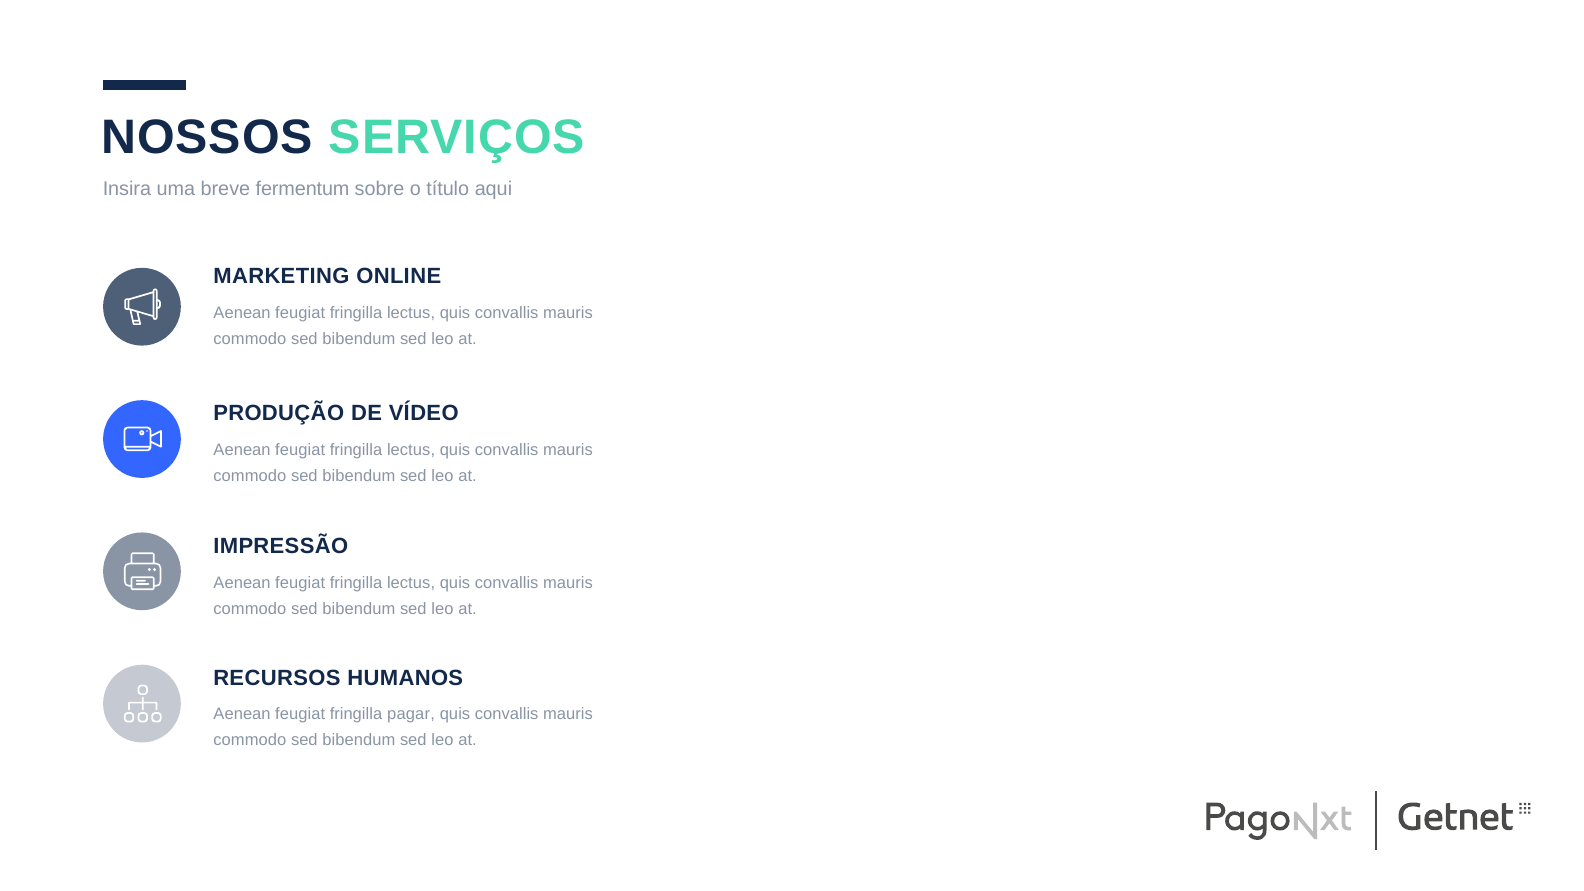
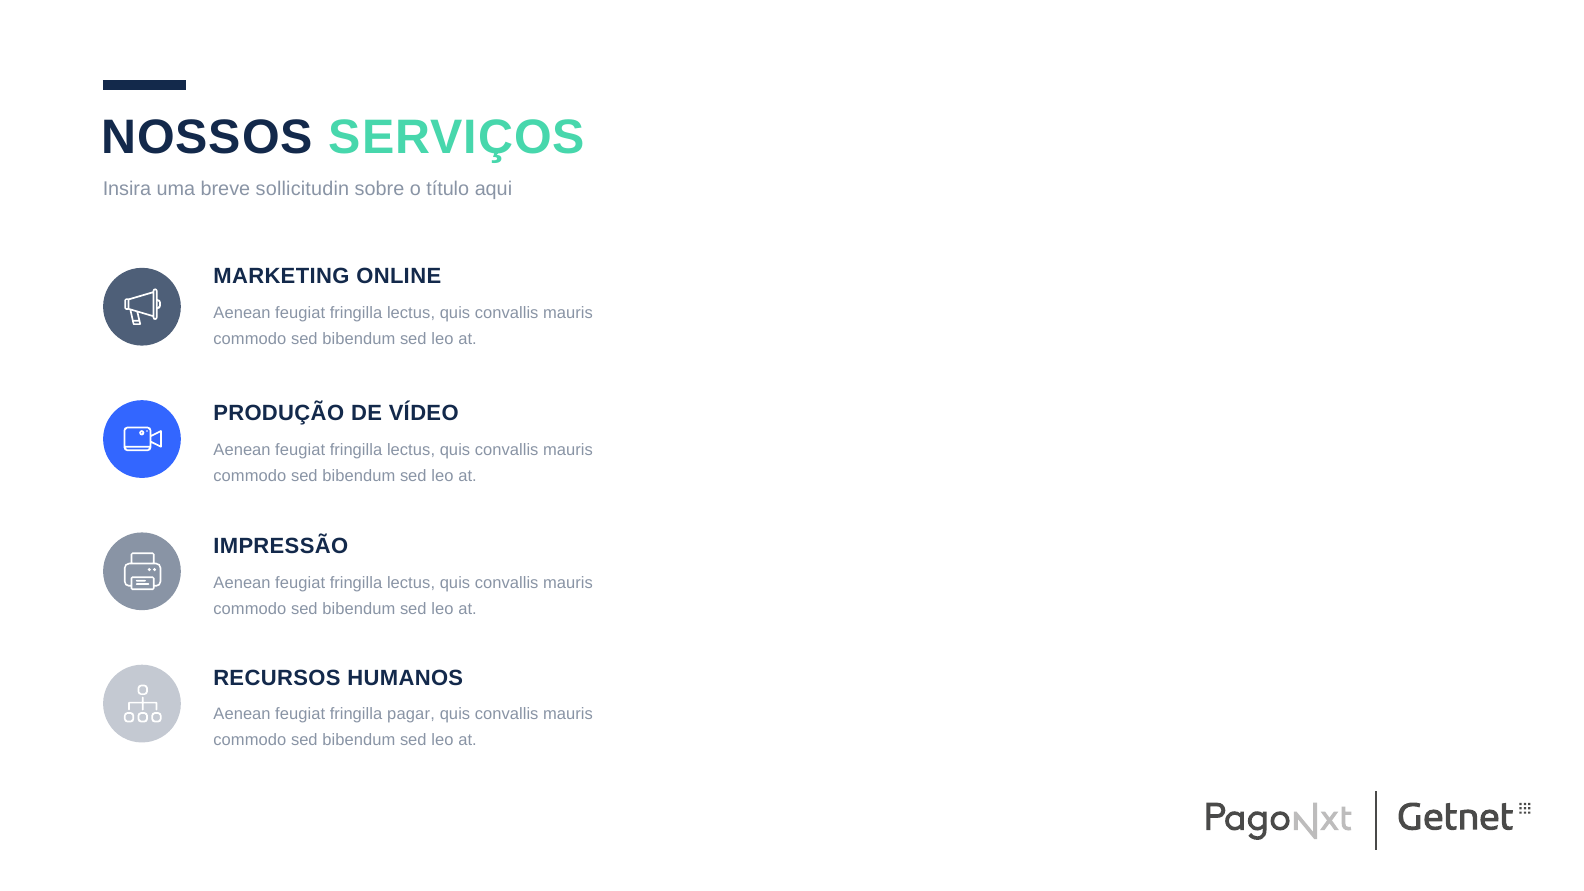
fermentum: fermentum -> sollicitudin
